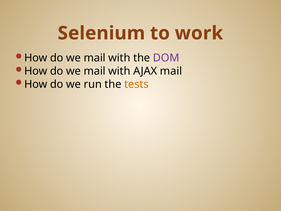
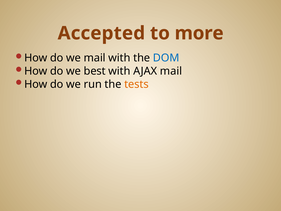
Selenium: Selenium -> Accepted
work: work -> more
DOM colour: purple -> blue
mail at (95, 71): mail -> best
